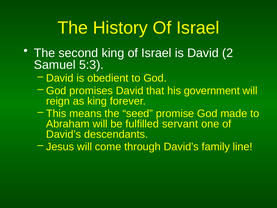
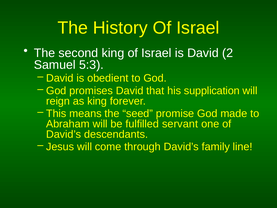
government: government -> supplication
